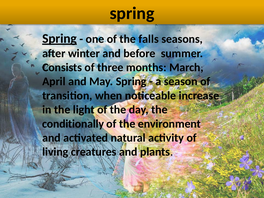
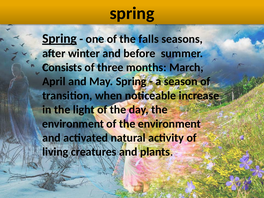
conditionally at (73, 124): conditionally -> environment
